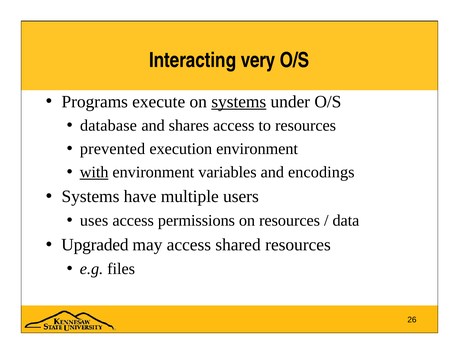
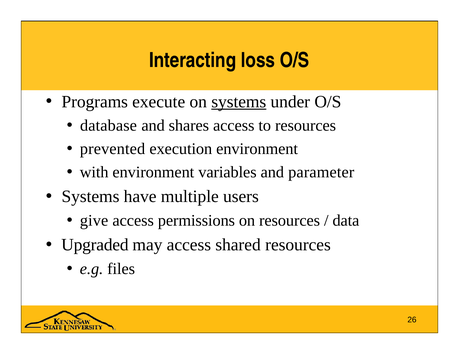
very: very -> loss
with underline: present -> none
encodings: encodings -> parameter
uses: uses -> give
